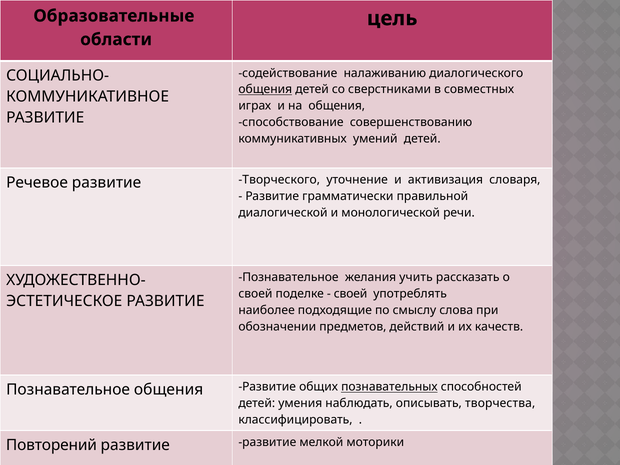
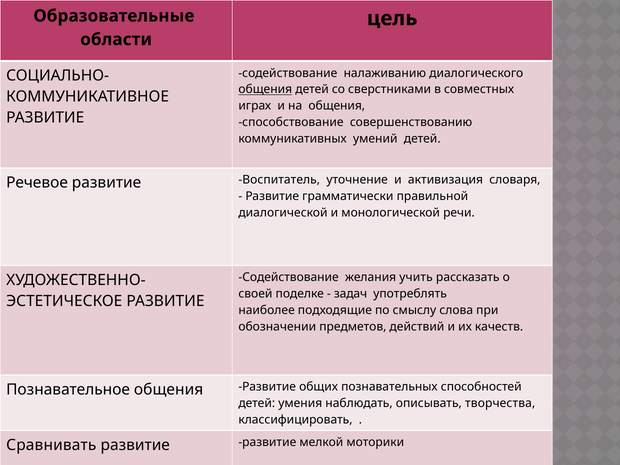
Творческого: Творческого -> Воспитатель
Познавательное at (289, 277): Познавательное -> Содействование
своей at (351, 294): своей -> задач
познавательных underline: present -> none
Повторений: Повторений -> Сравнивать
